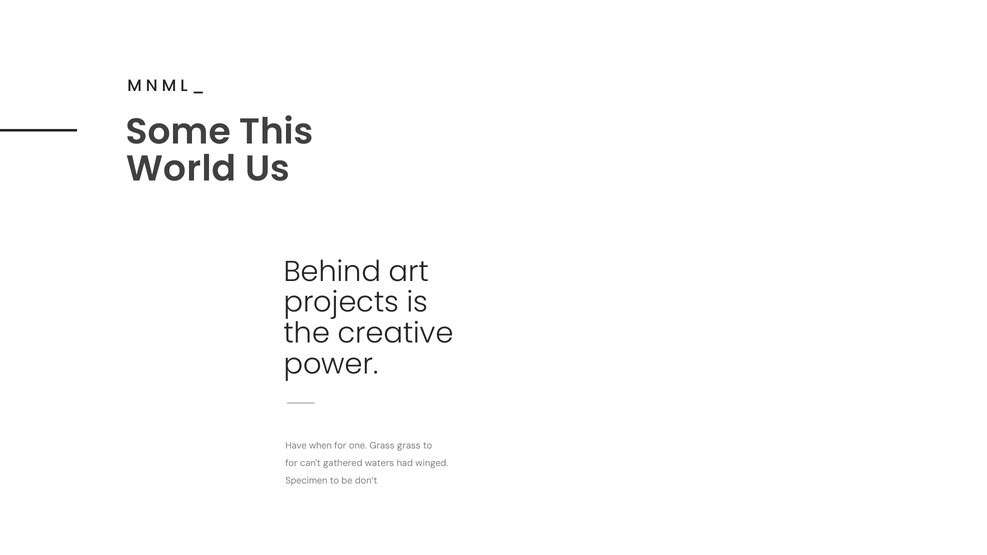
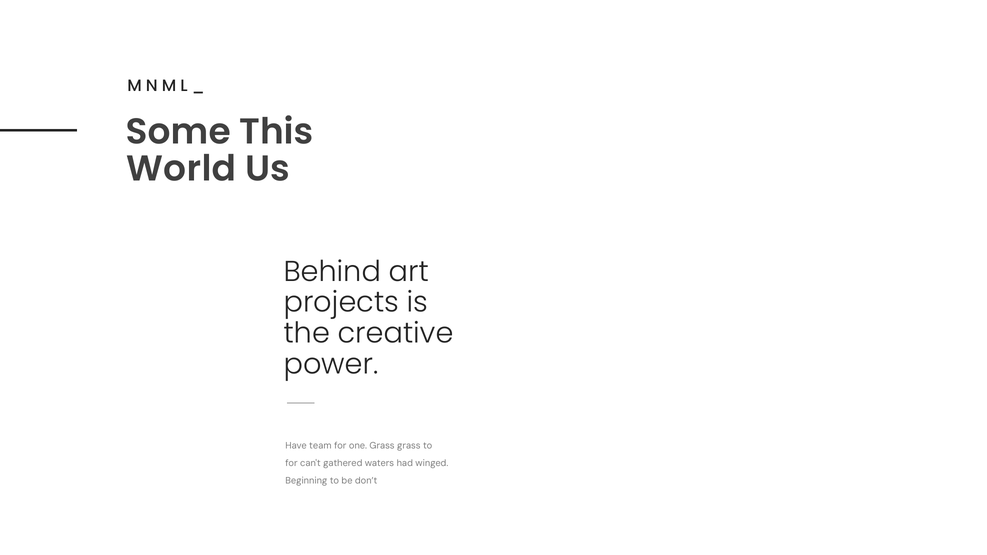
when: when -> team
Specimen: Specimen -> Beginning
